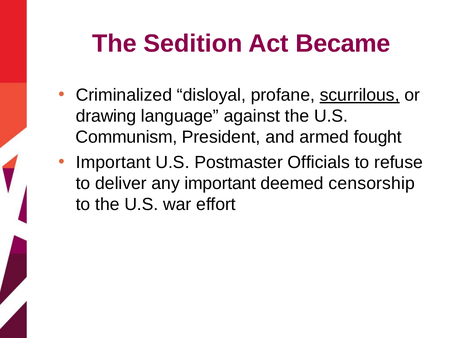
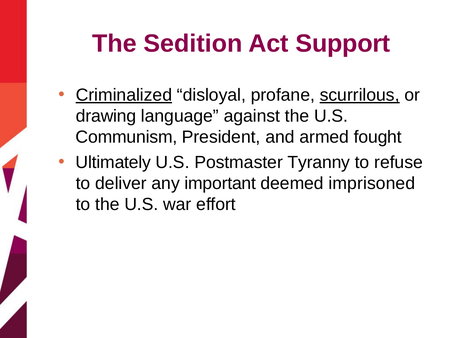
Became: Became -> Support
Criminalized underline: none -> present
Important at (113, 162): Important -> Ultimately
Officials: Officials -> Tyranny
censorship: censorship -> imprisoned
